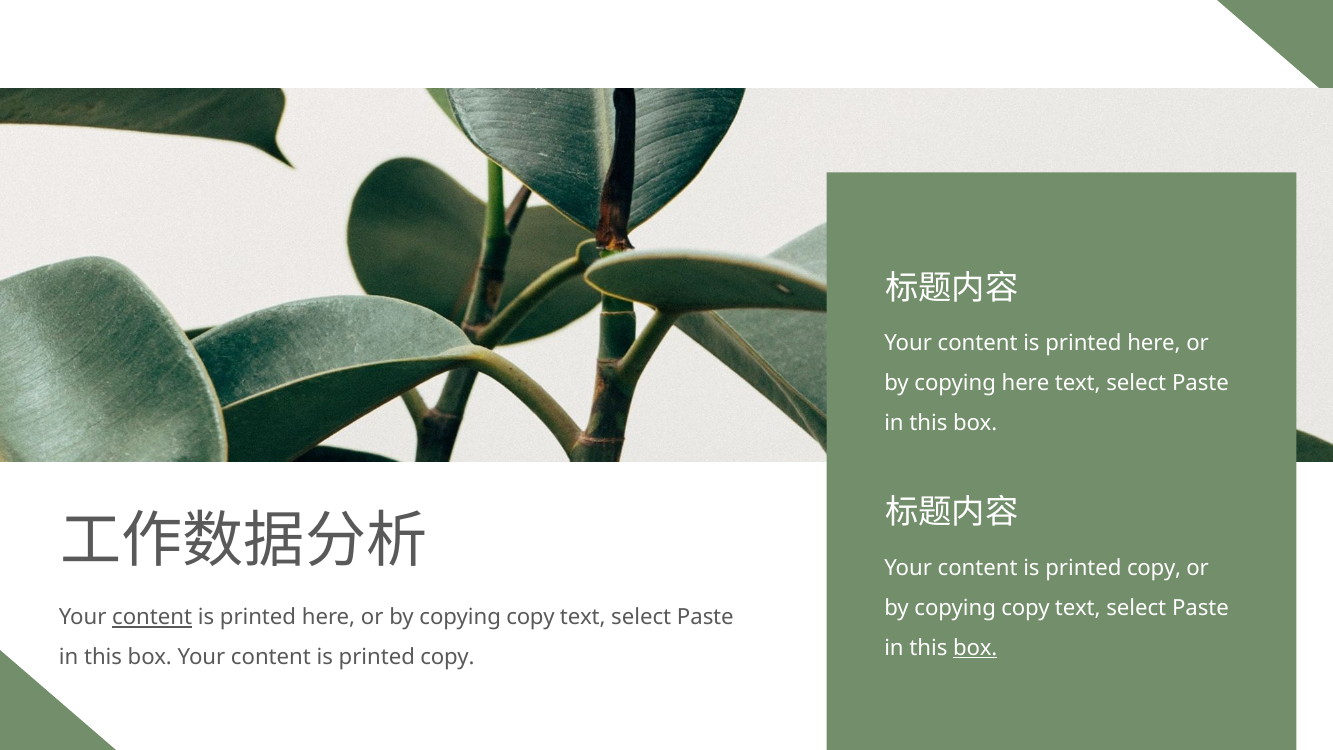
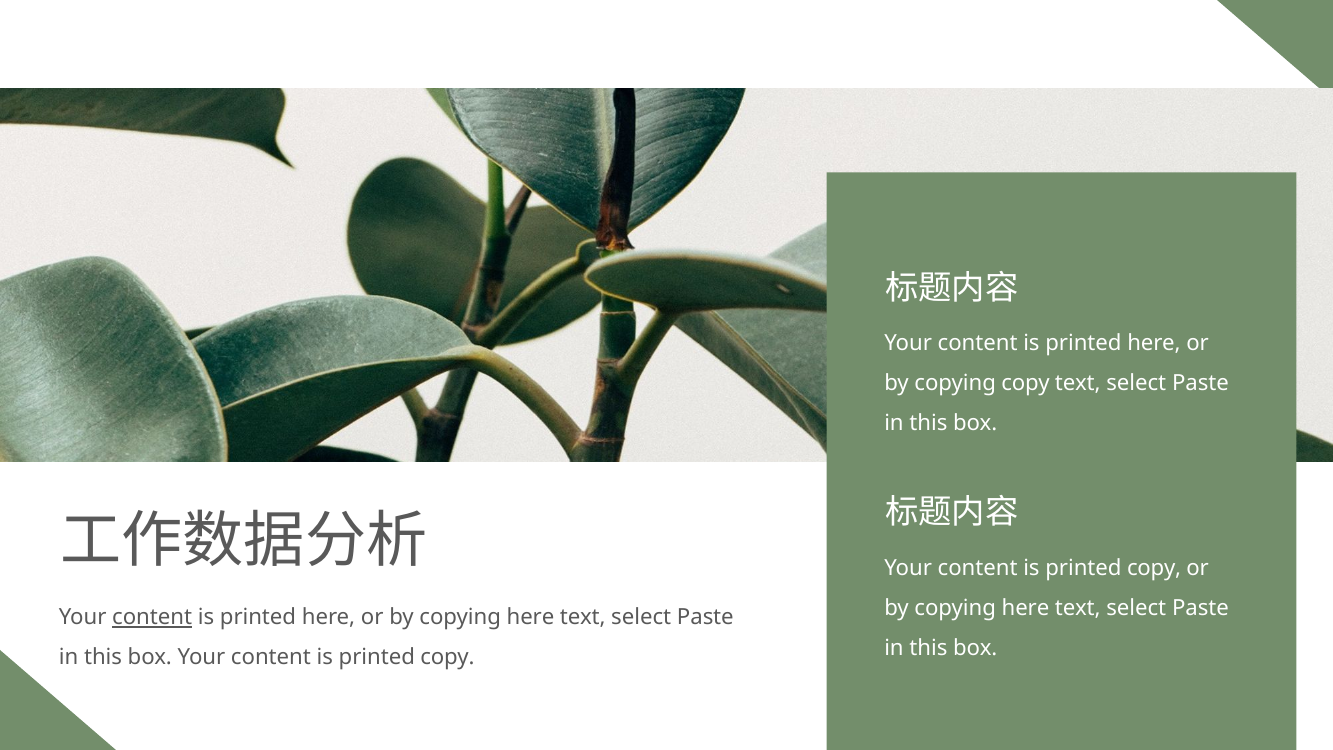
copying here: here -> copy
copy at (1026, 608): copy -> here
copy at (531, 617): copy -> here
box at (975, 648) underline: present -> none
